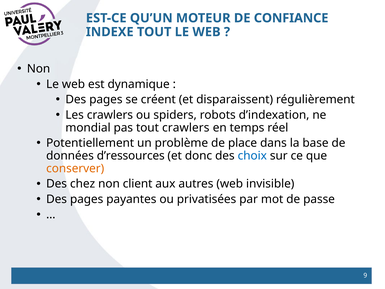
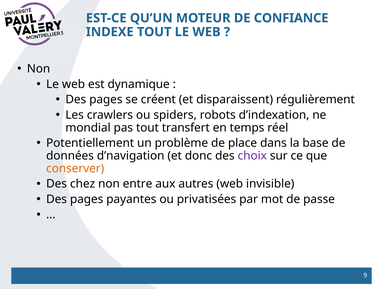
tout crawlers: crawlers -> transfert
d’ressources: d’ressources -> d’navigation
choix colour: blue -> purple
client: client -> entre
